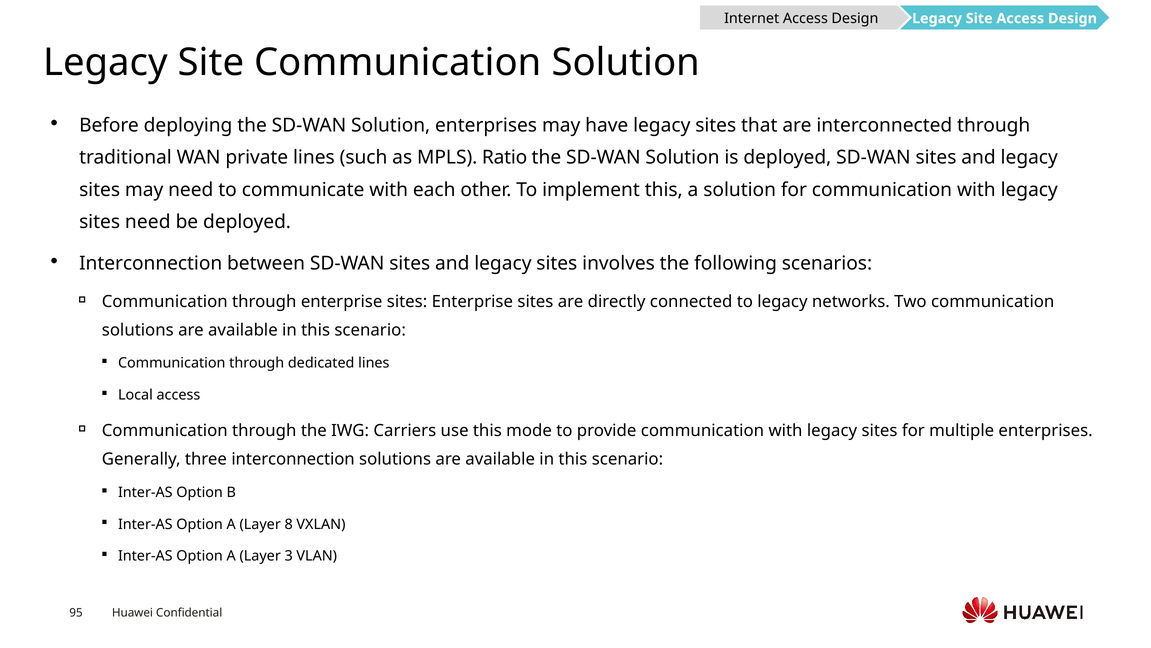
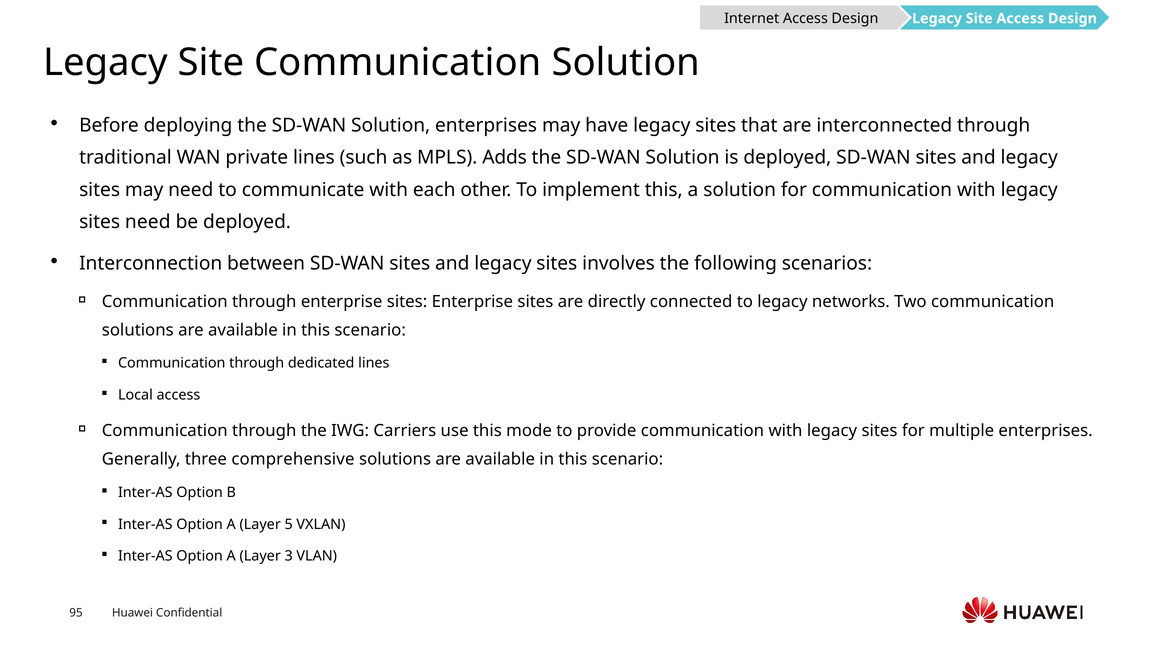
Ratio: Ratio -> Adds
three interconnection: interconnection -> comprehensive
8: 8 -> 5
